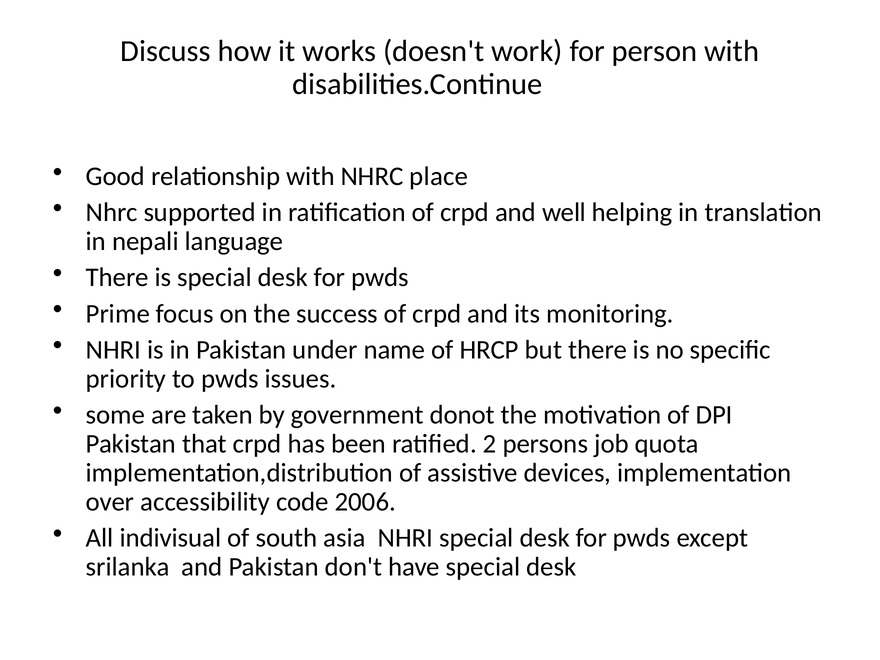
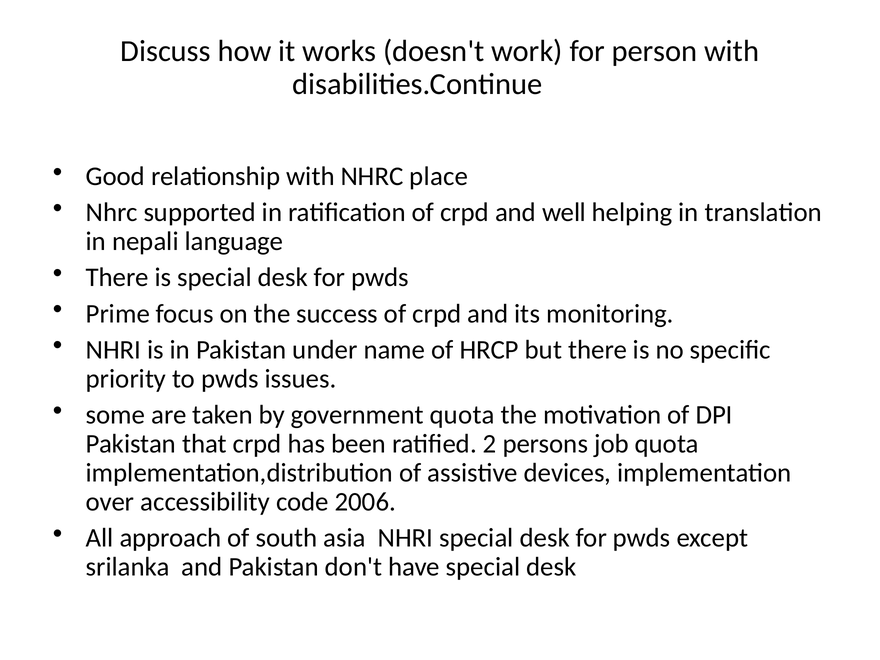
government donot: donot -> quota
indivisual: indivisual -> approach
